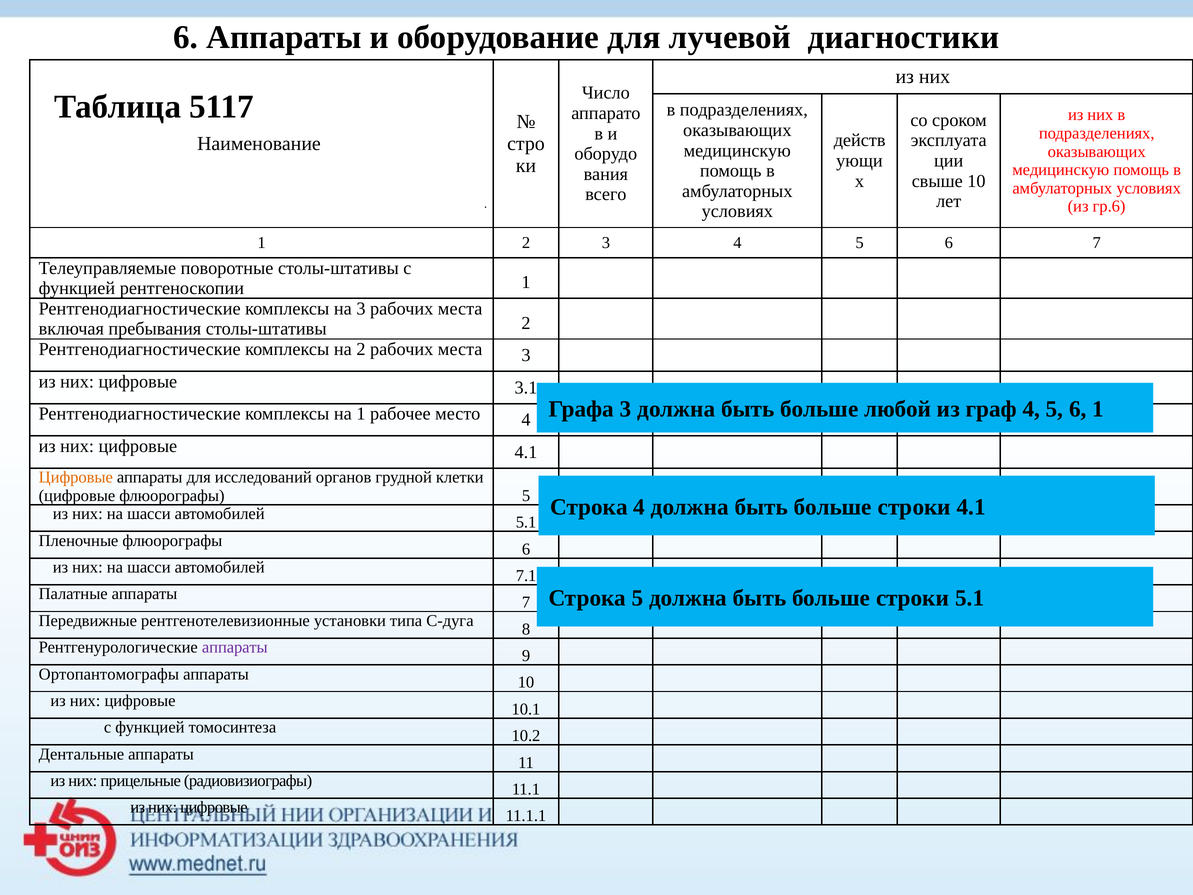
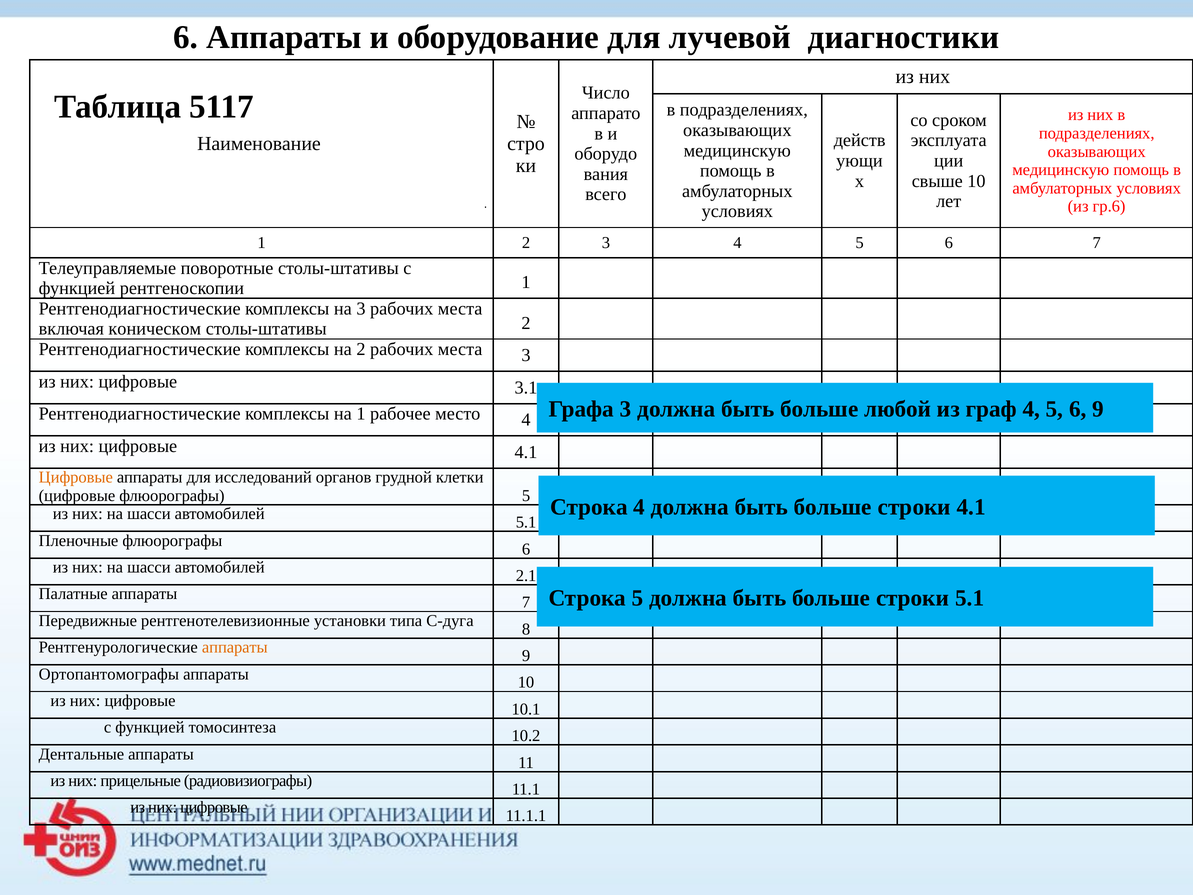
пребывания: пребывания -> коническом
6 1: 1 -> 9
7.1: 7.1 -> 2.1
аппараты at (235, 647) colour: purple -> orange
